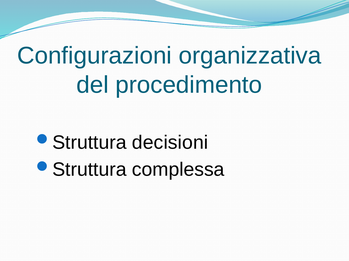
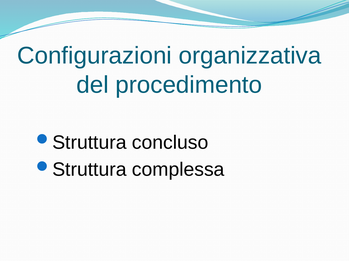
decisioni: decisioni -> concluso
